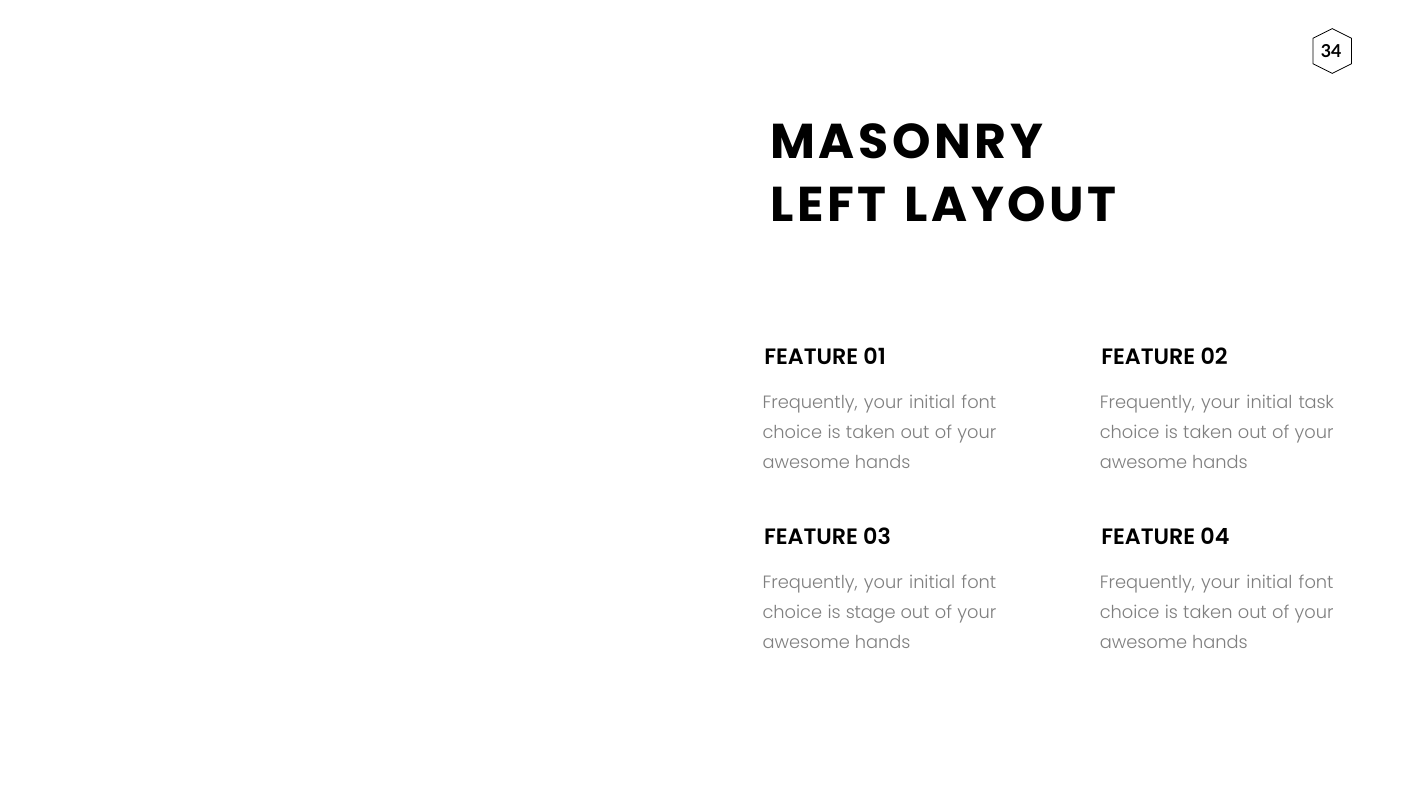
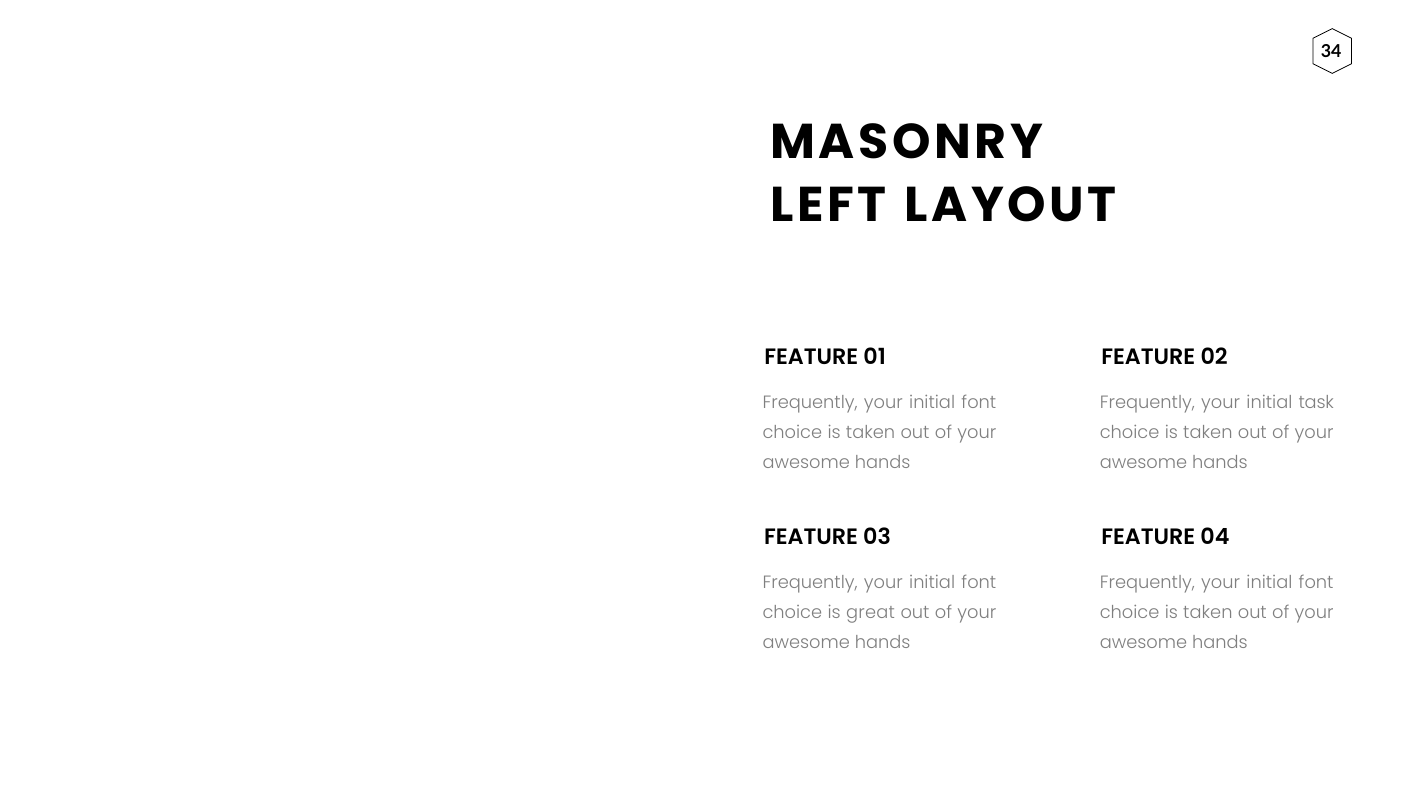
stage: stage -> great
